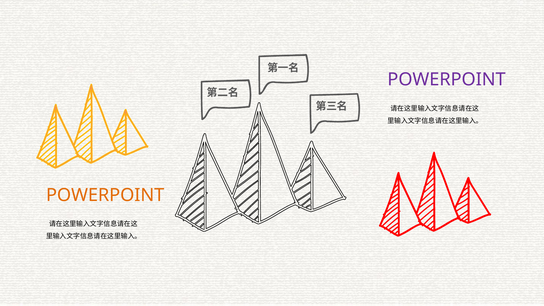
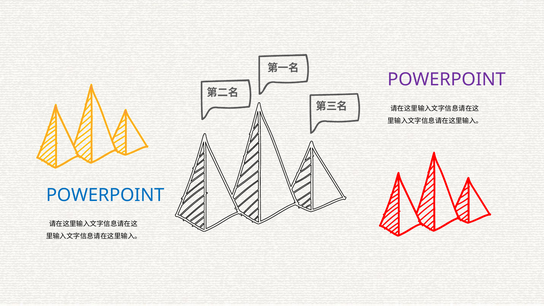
POWERPOINT at (105, 195) colour: orange -> blue
